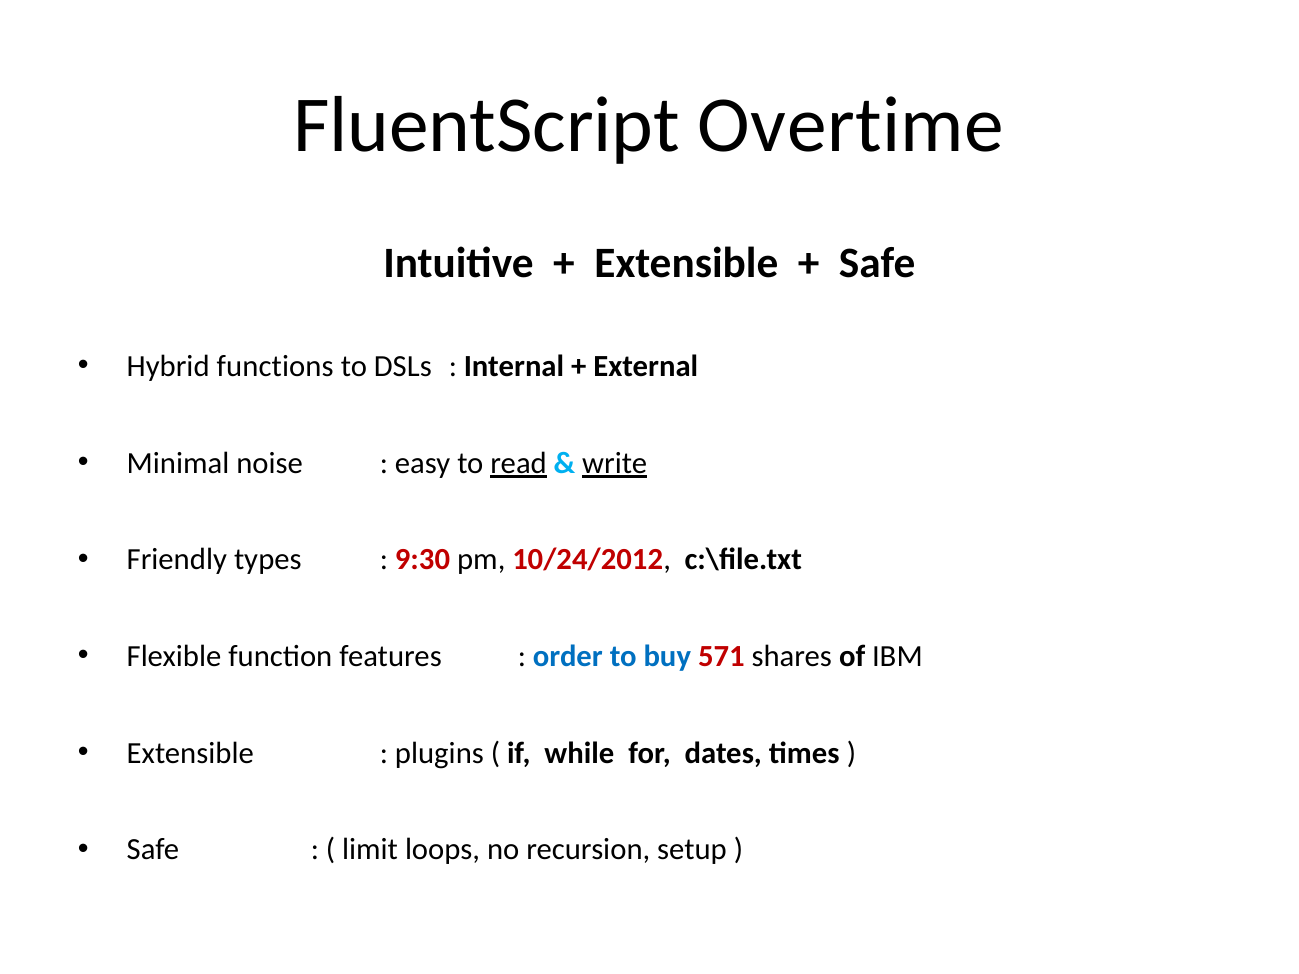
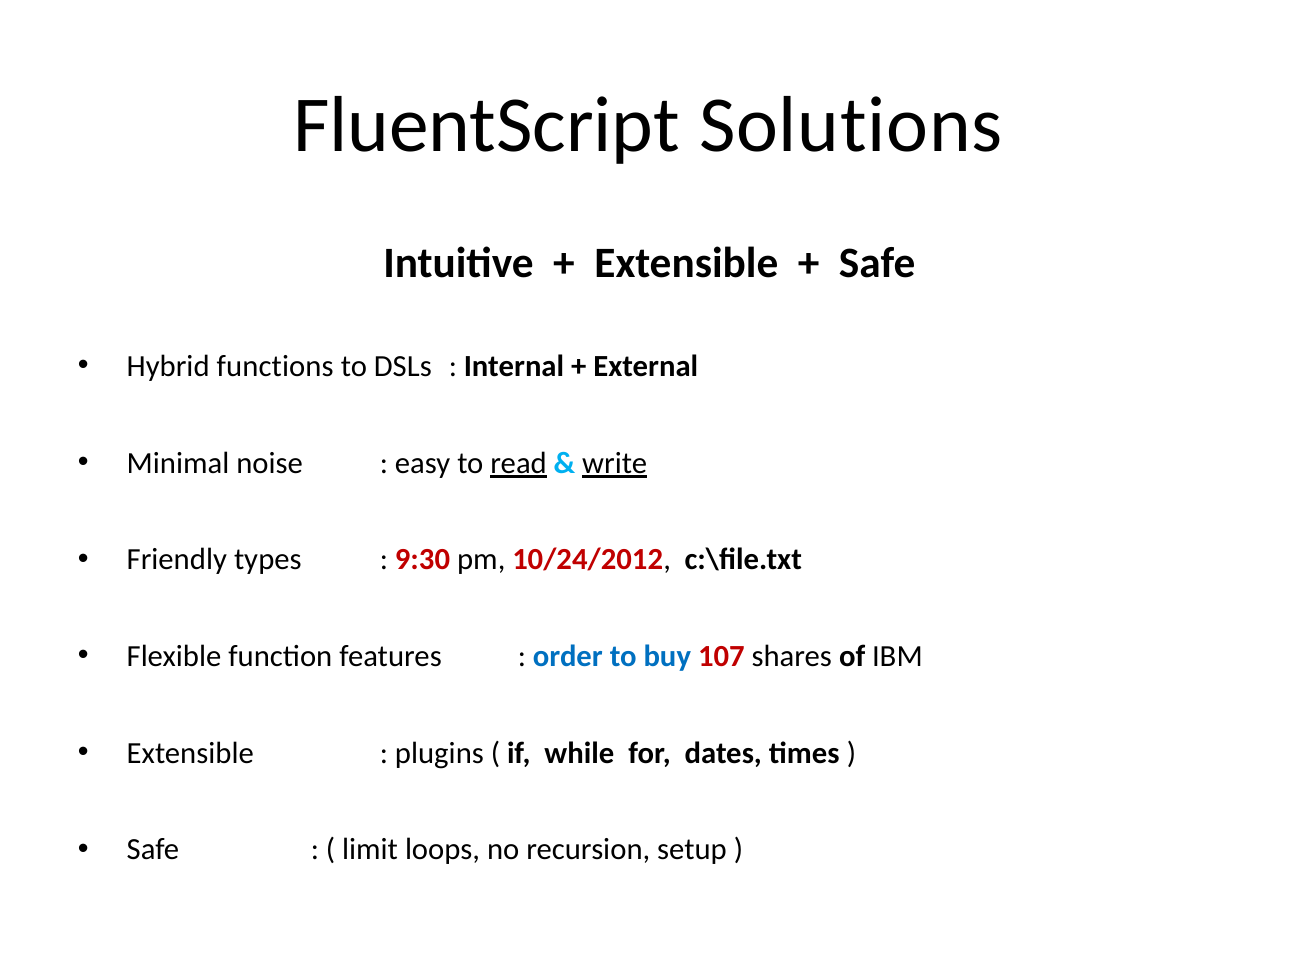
Overtime: Overtime -> Solutions
571: 571 -> 107
